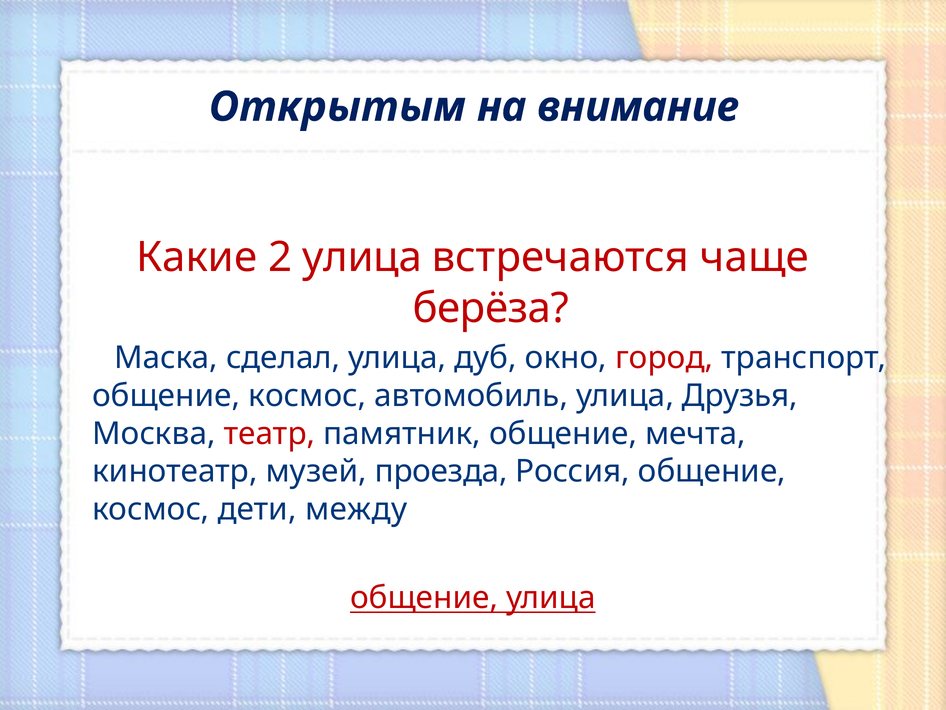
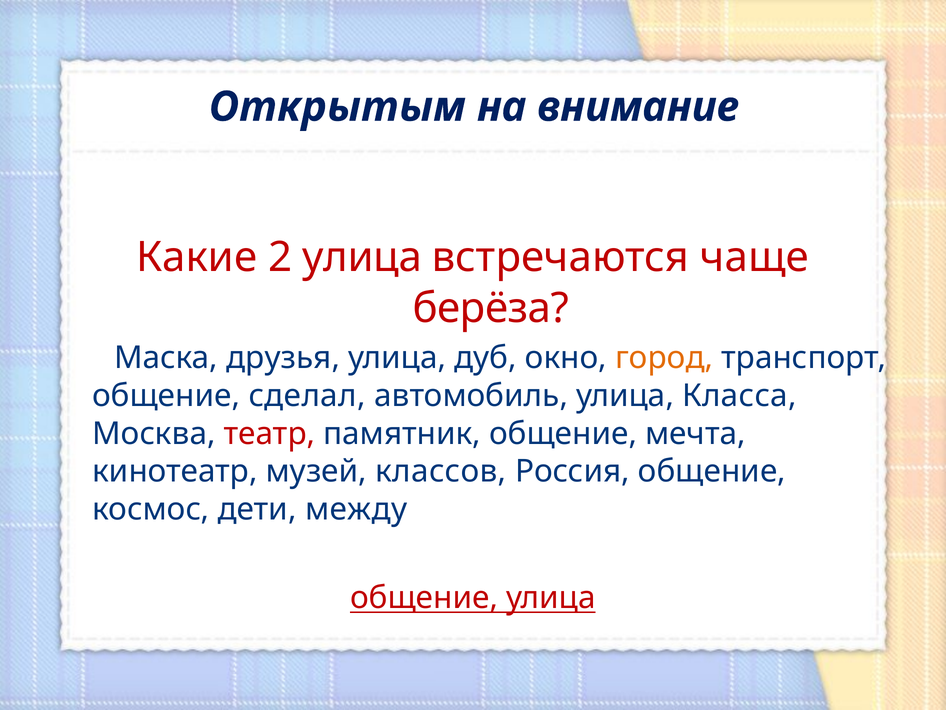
сделал: сделал -> друзья
город colour: red -> orange
космос at (307, 395): космос -> сделал
Друзья: Друзья -> Класса
проезда: проезда -> классов
